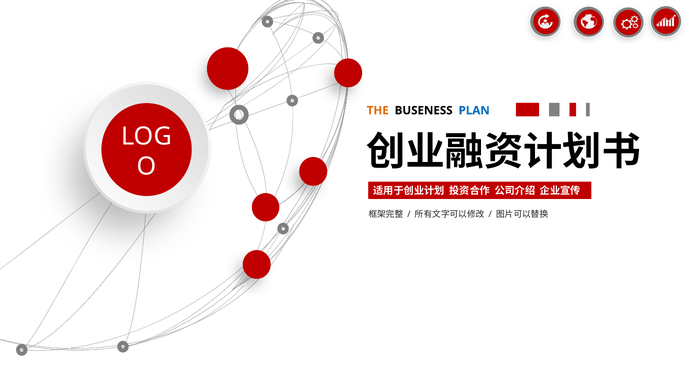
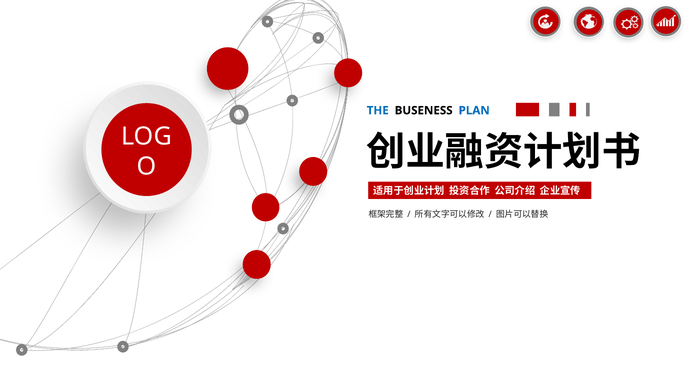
THE colour: orange -> blue
